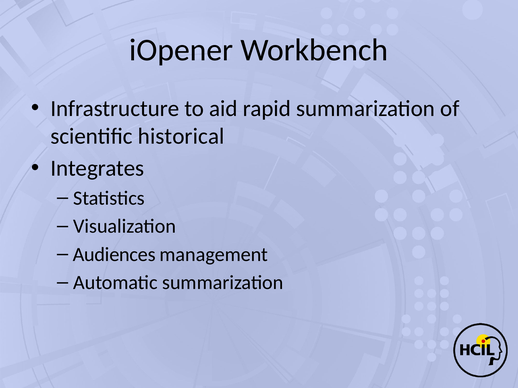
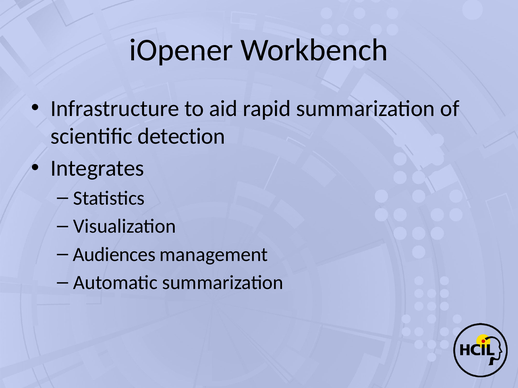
historical: historical -> detection
